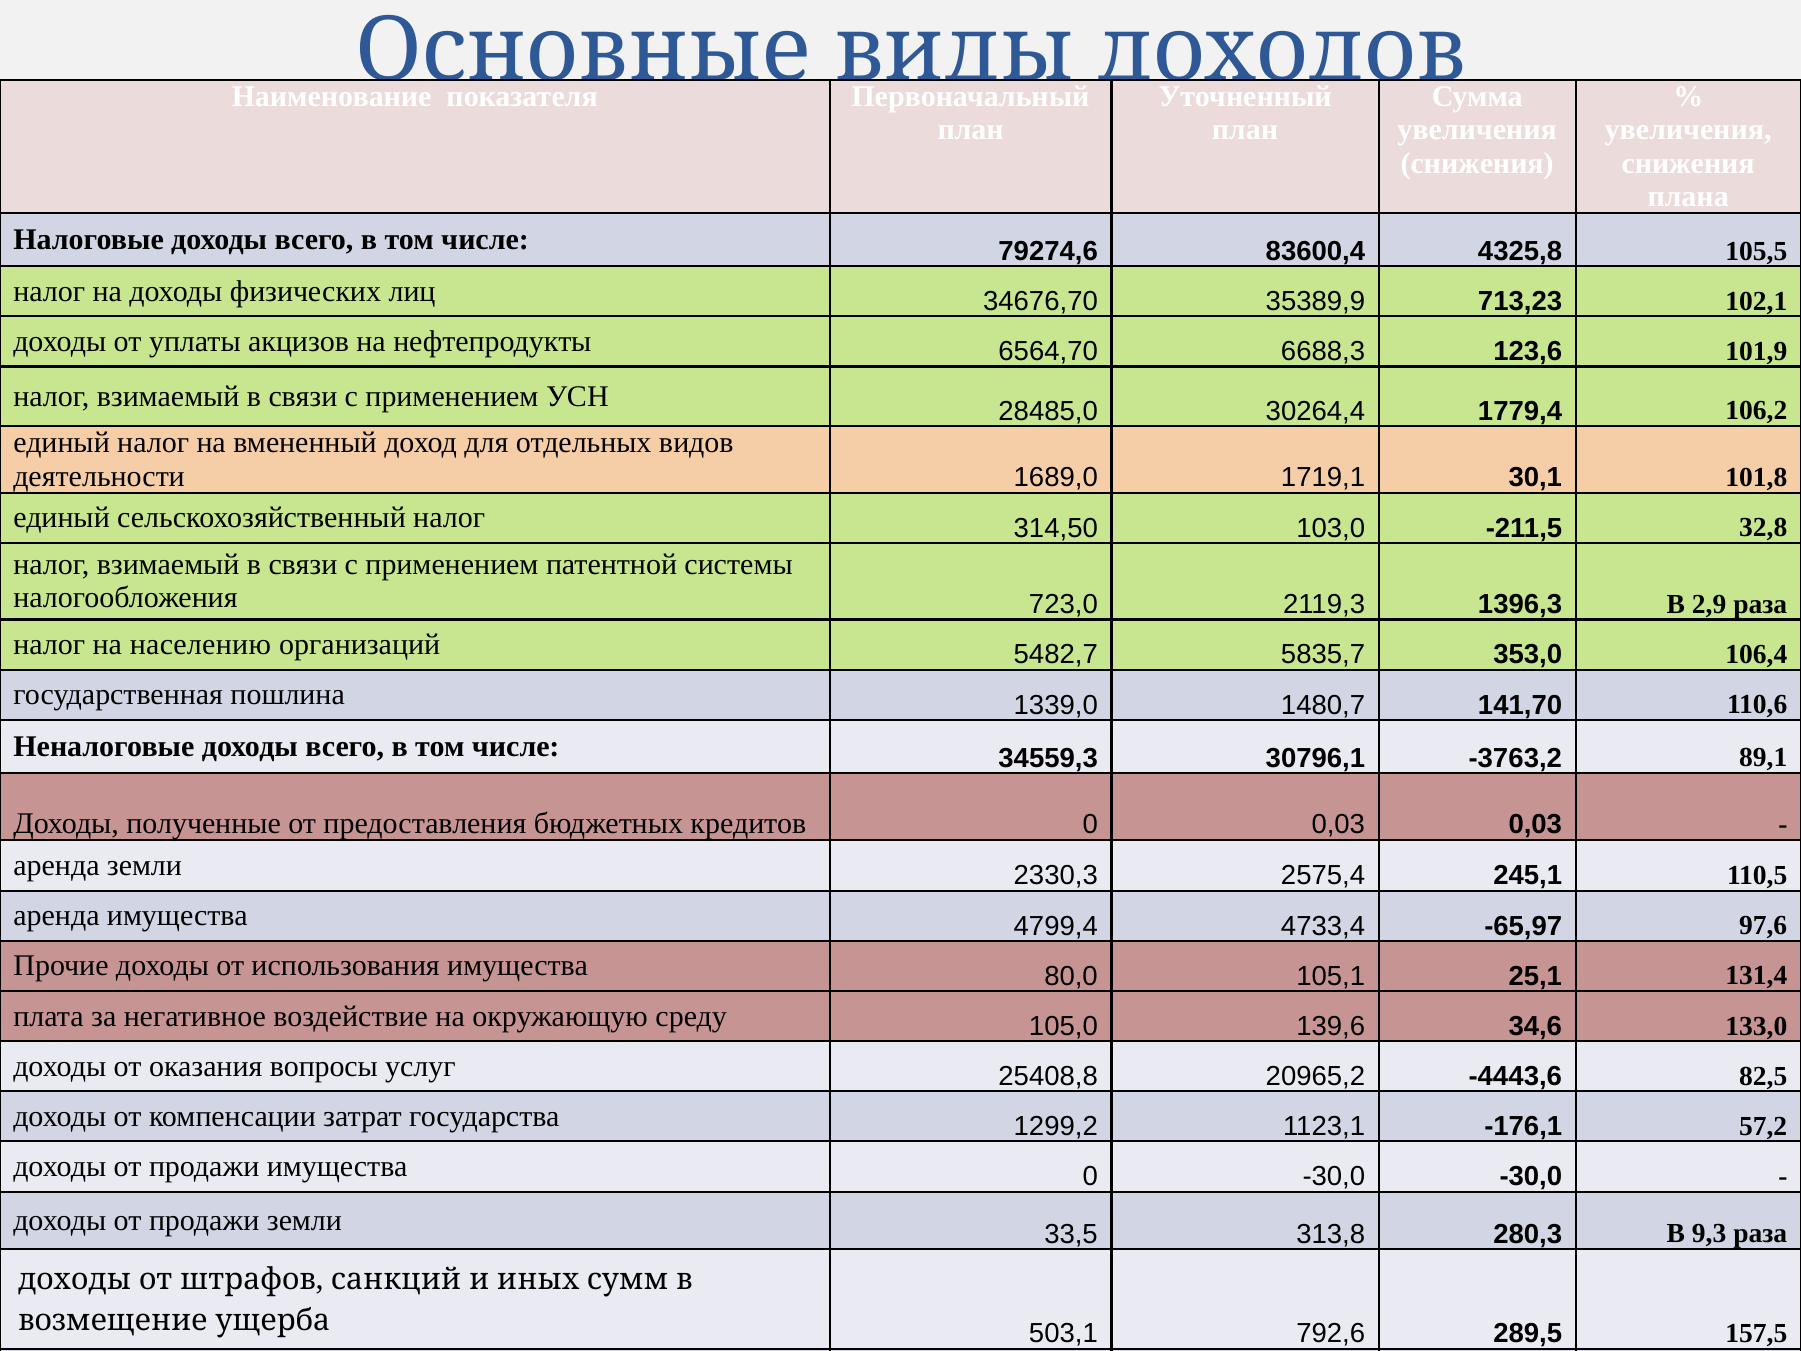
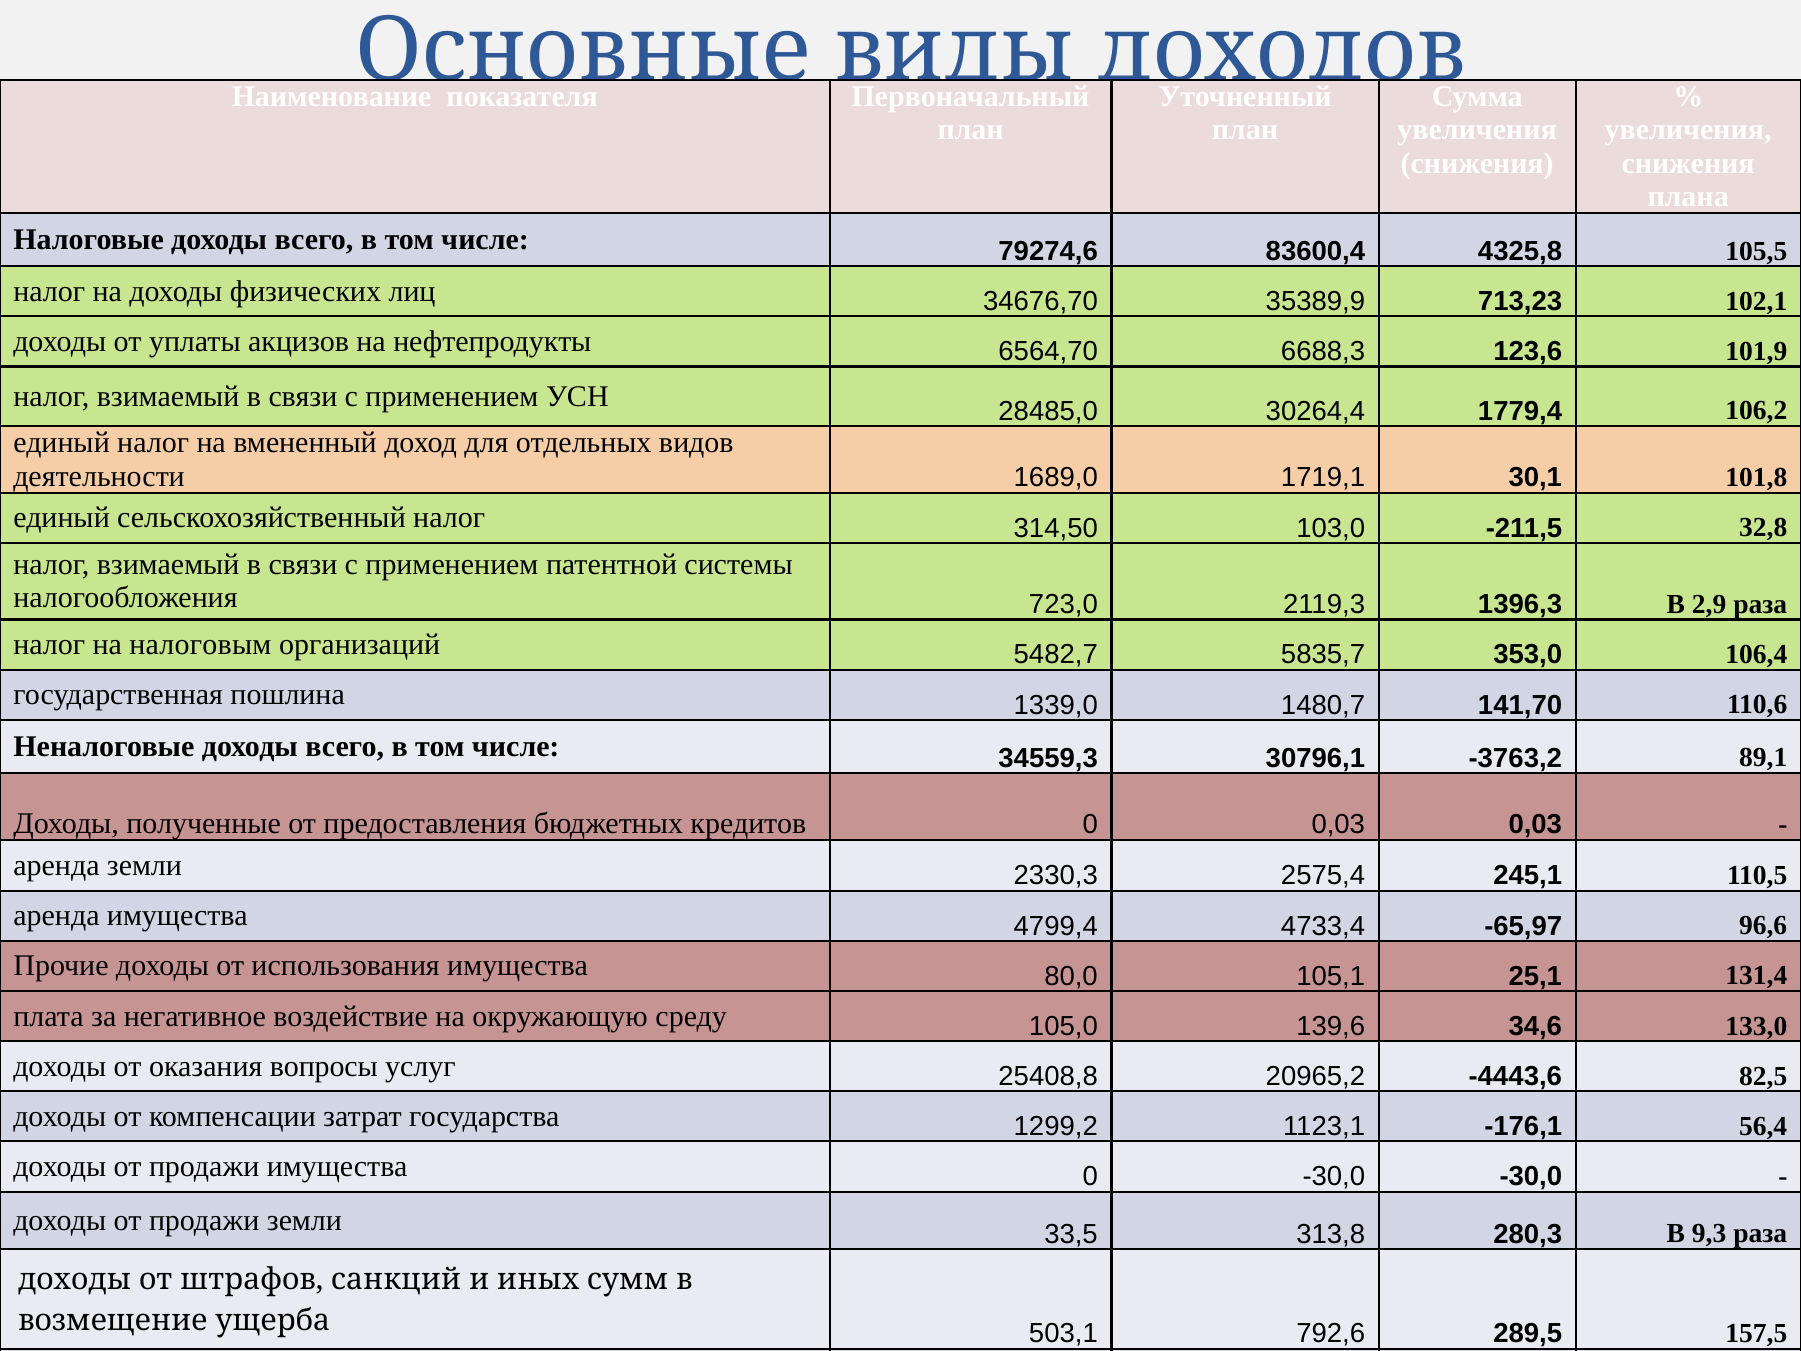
населению: населению -> налоговым
97,6: 97,6 -> 96,6
57,2: 57,2 -> 56,4
